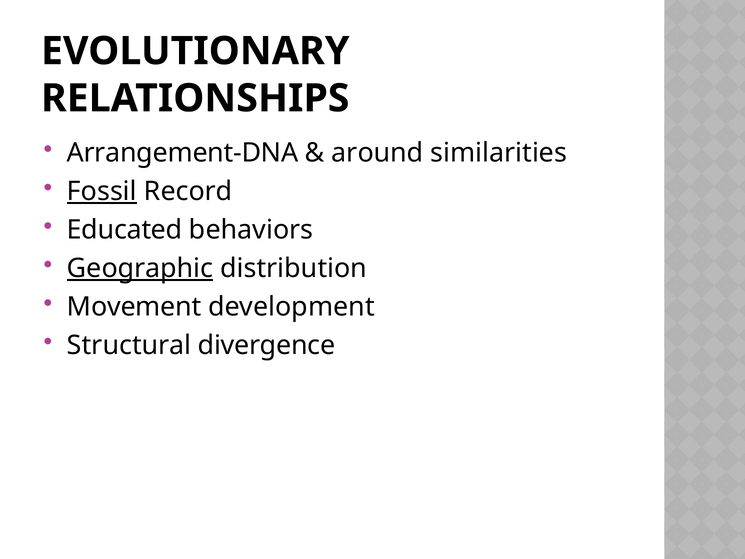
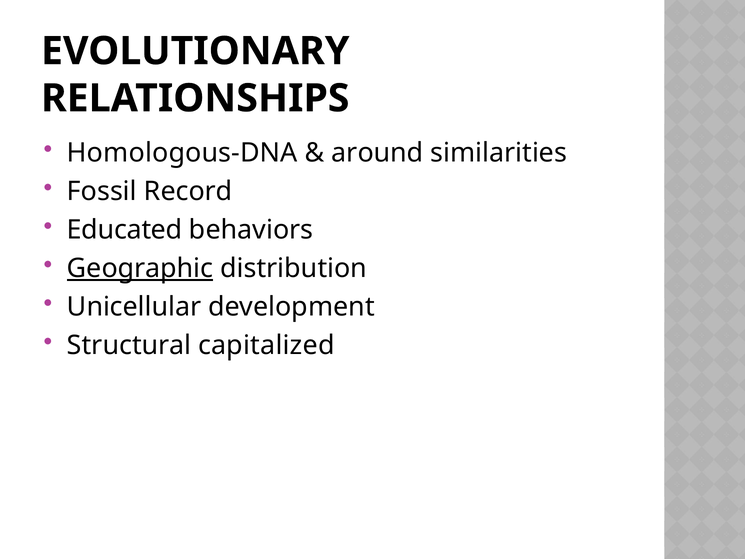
Arrangement-DNA: Arrangement-DNA -> Homologous-DNA
Fossil underline: present -> none
Movement: Movement -> Unicellular
divergence: divergence -> capitalized
